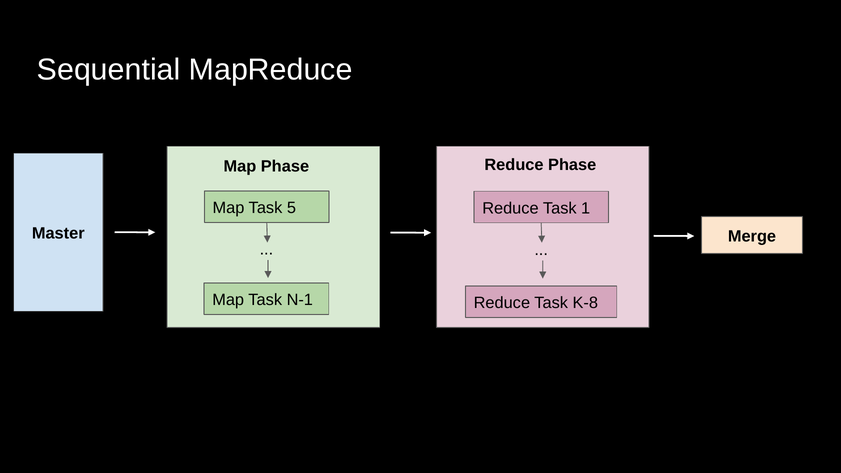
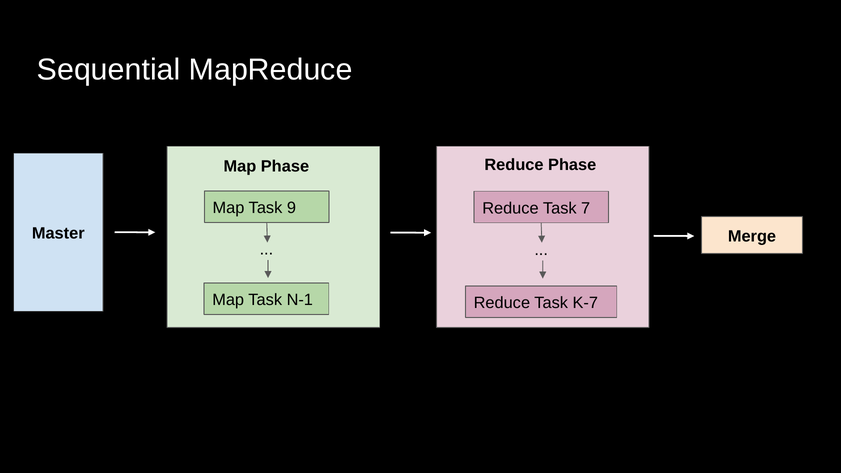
5: 5 -> 9
1: 1 -> 7
K-8: K-8 -> K-7
